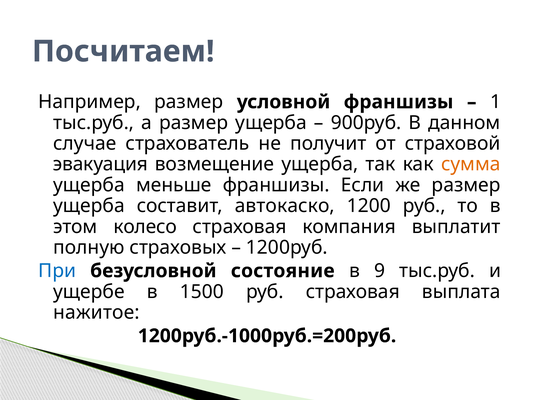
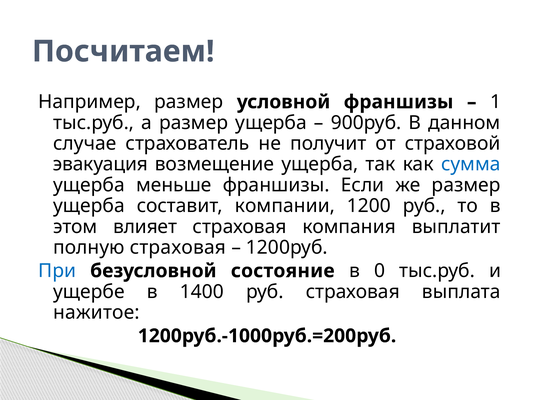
сумма colour: orange -> blue
автокаско: автокаско -> компании
колесо: колесо -> влияет
полную страховых: страховых -> страховая
9: 9 -> 0
1500: 1500 -> 1400
